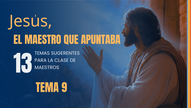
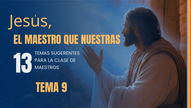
APUNTABA: APUNTABA -> NUESTRAS
